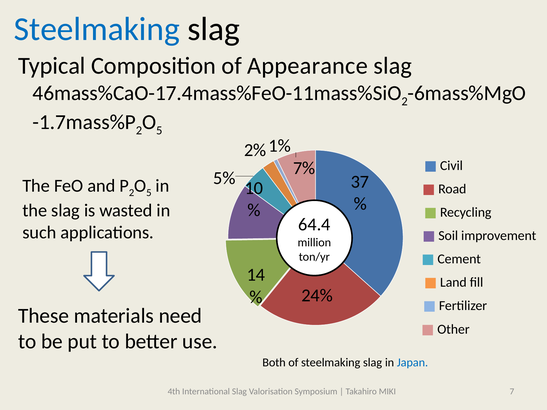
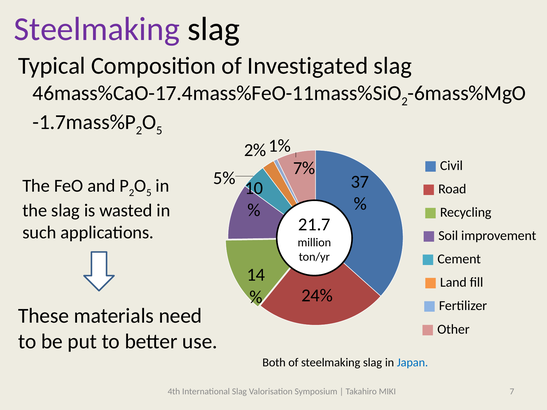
Steelmaking at (97, 29) colour: blue -> purple
Appearance: Appearance -> Investigated
64.4: 64.4 -> 21.7
